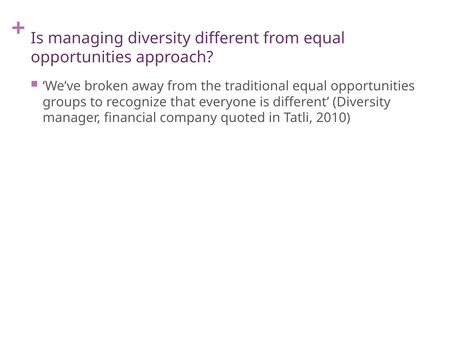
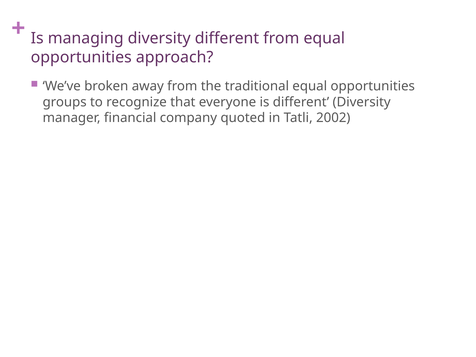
2010: 2010 -> 2002
